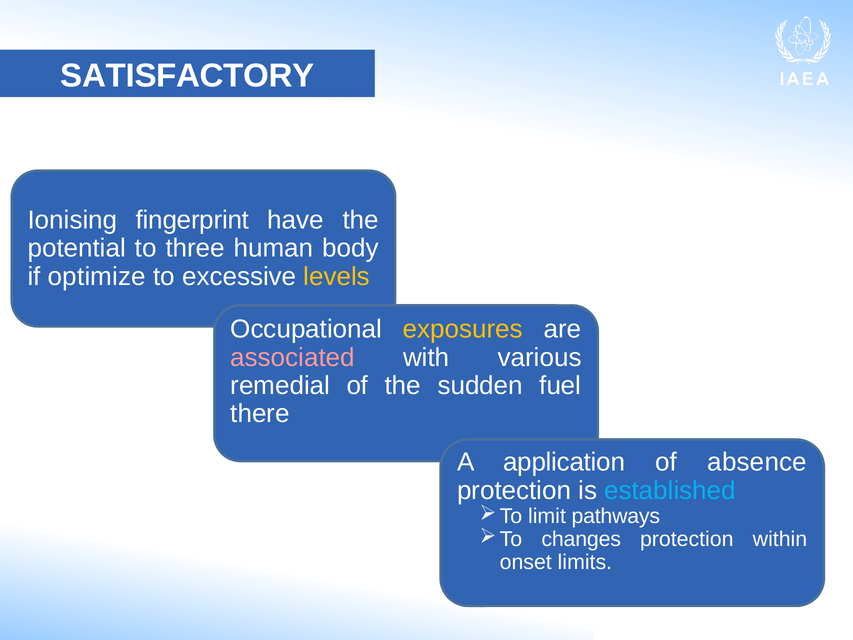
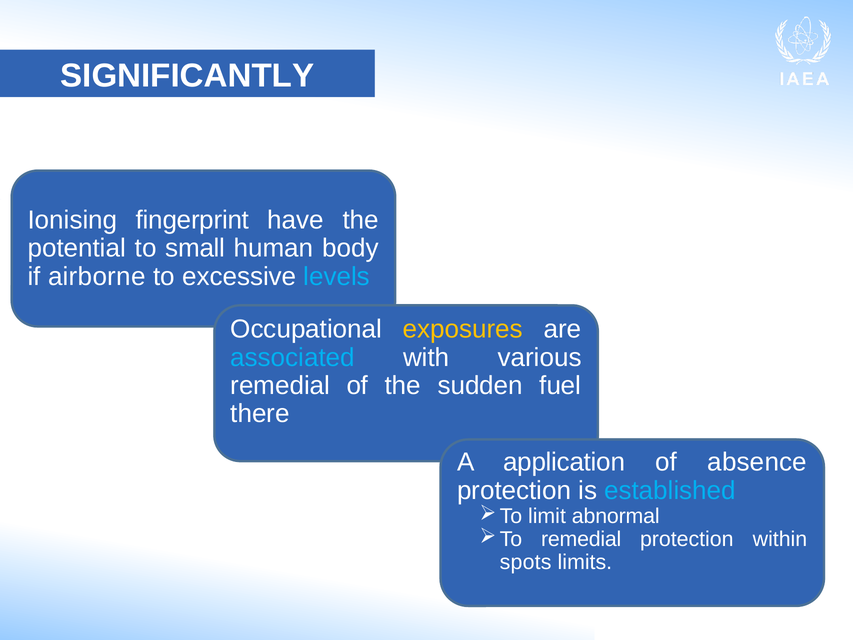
SATISFACTORY: SATISFACTORY -> SIGNIFICANTLY
three: three -> small
optimize: optimize -> airborne
levels colour: yellow -> light blue
associated colour: pink -> light blue
pathways: pathways -> abnormal
changes at (581, 539): changes -> remedial
onset: onset -> spots
